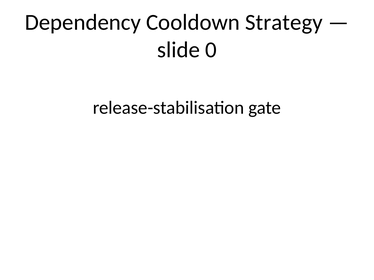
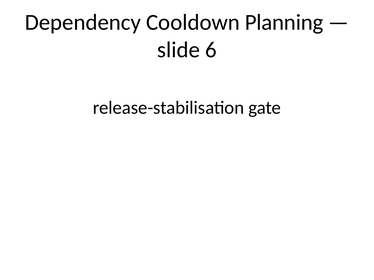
Strategy: Strategy -> Planning
0: 0 -> 6
